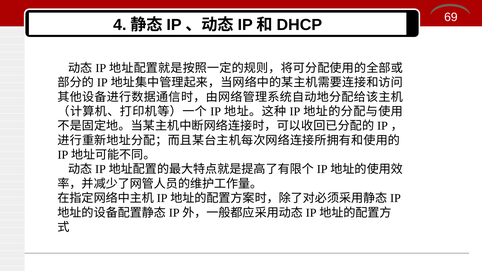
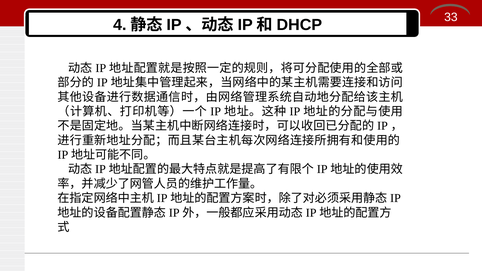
69: 69 -> 33
